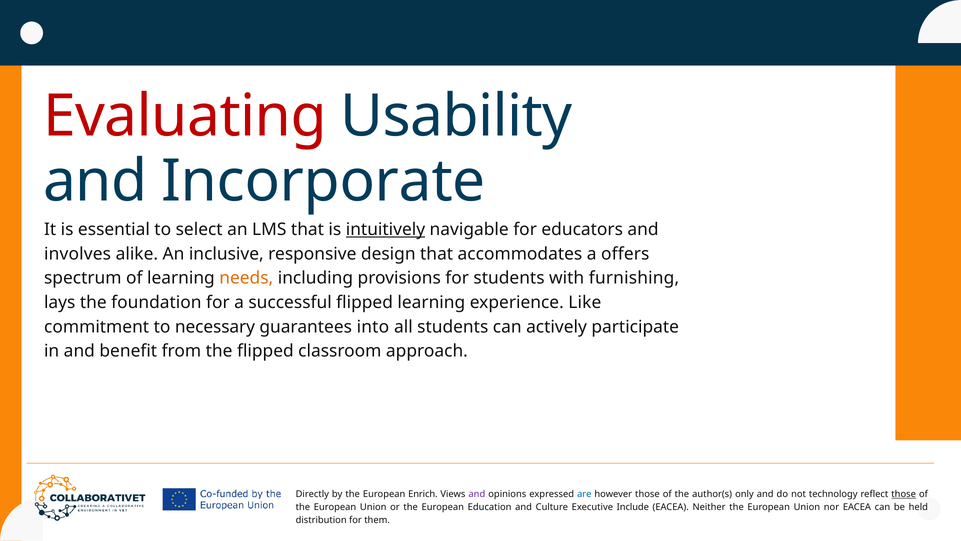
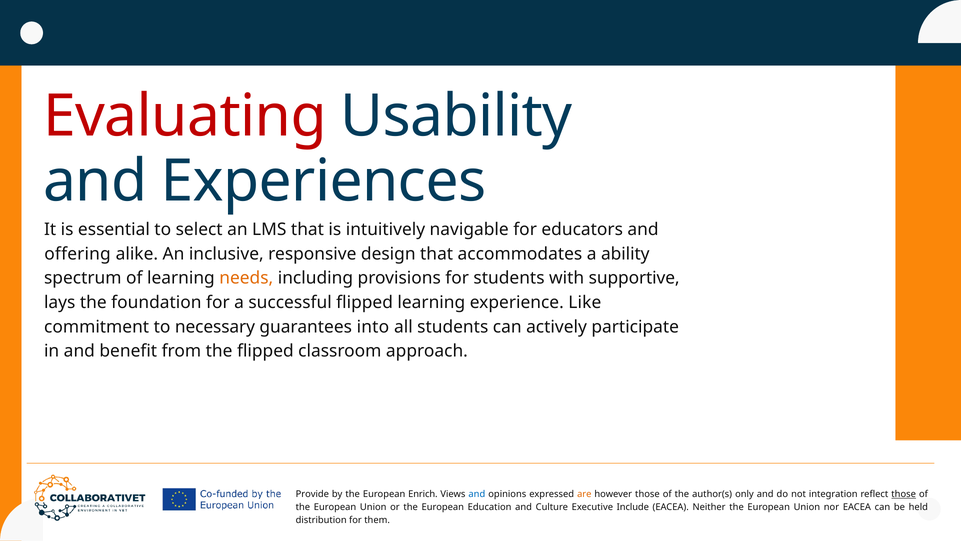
Incorporate: Incorporate -> Experiences
intuitively underline: present -> none
involves: involves -> offering
offers: offers -> ability
furnishing: furnishing -> supportive
Directly: Directly -> Provide
and at (477, 494) colour: purple -> blue
are colour: blue -> orange
technology: technology -> integration
